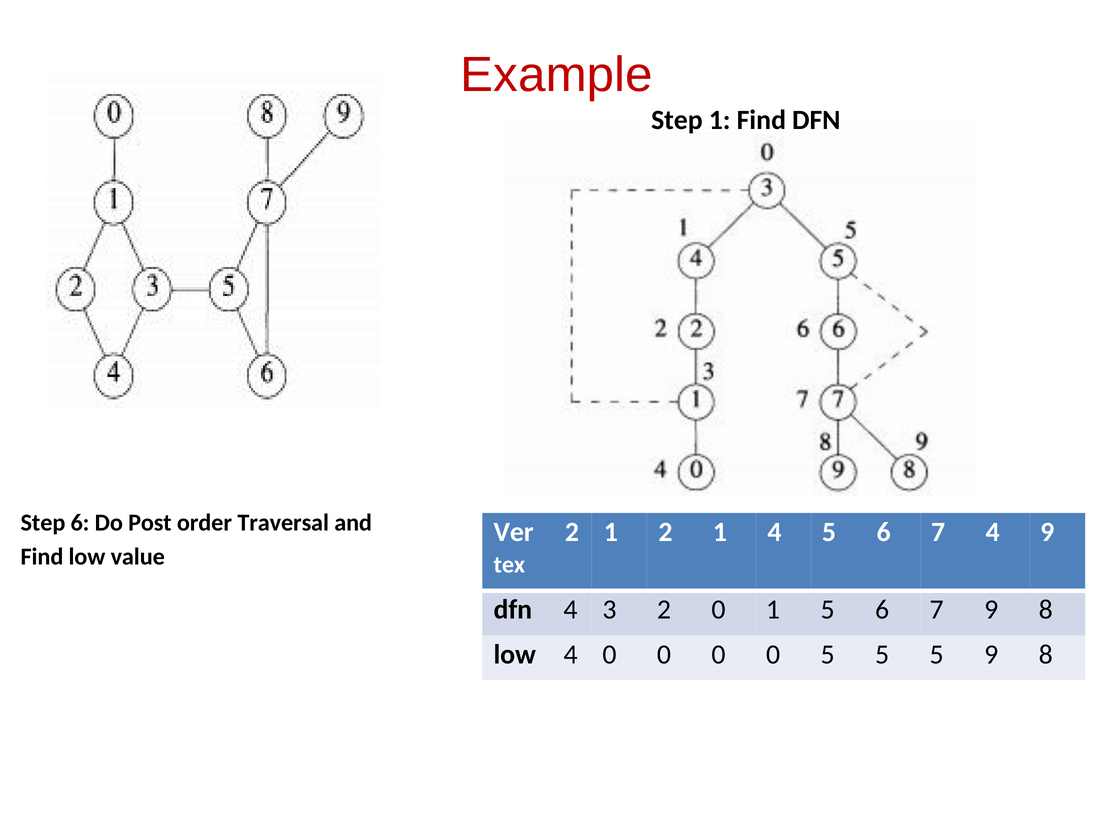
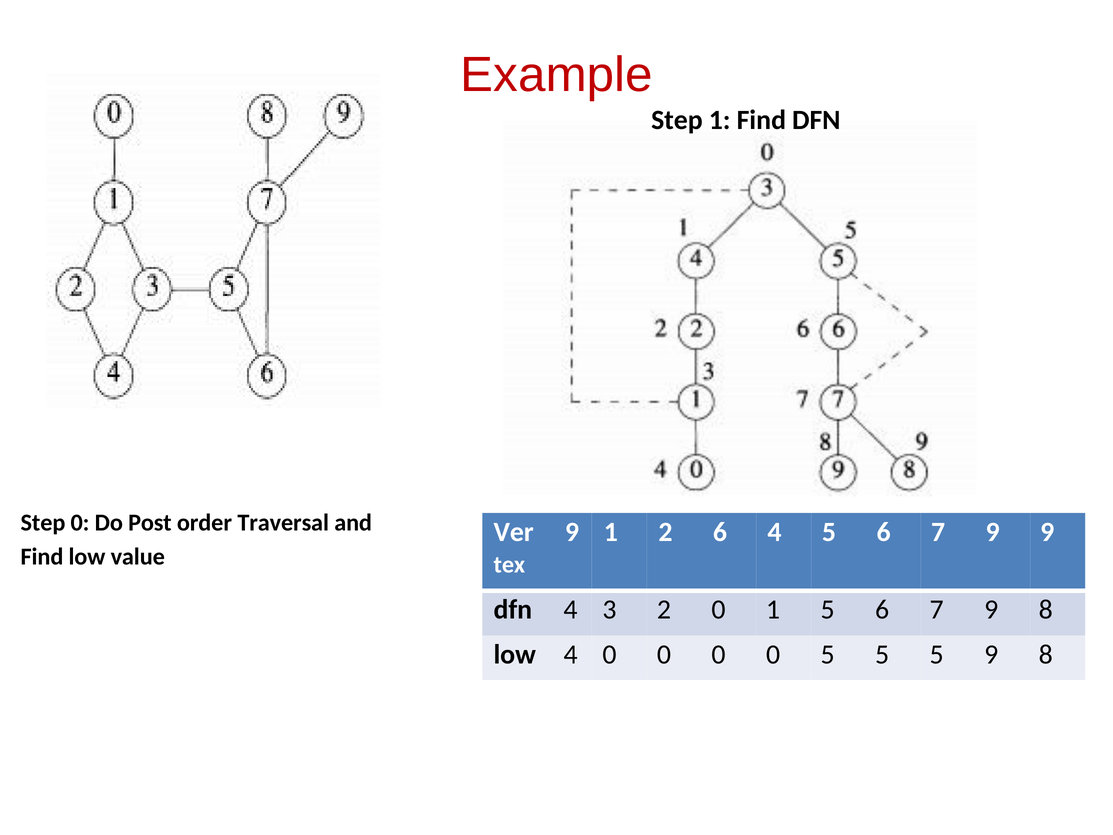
Step 6: 6 -> 0
Ver 2: 2 -> 9
1 2 1: 1 -> 6
4 at (993, 532): 4 -> 9
